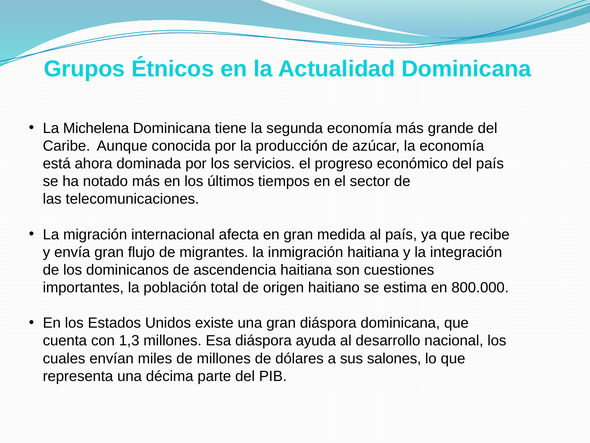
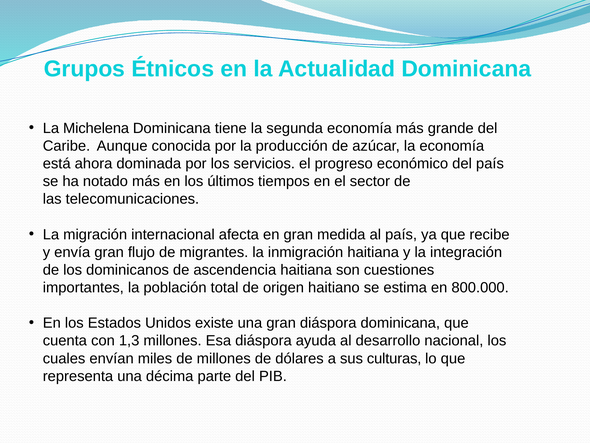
salones: salones -> culturas
